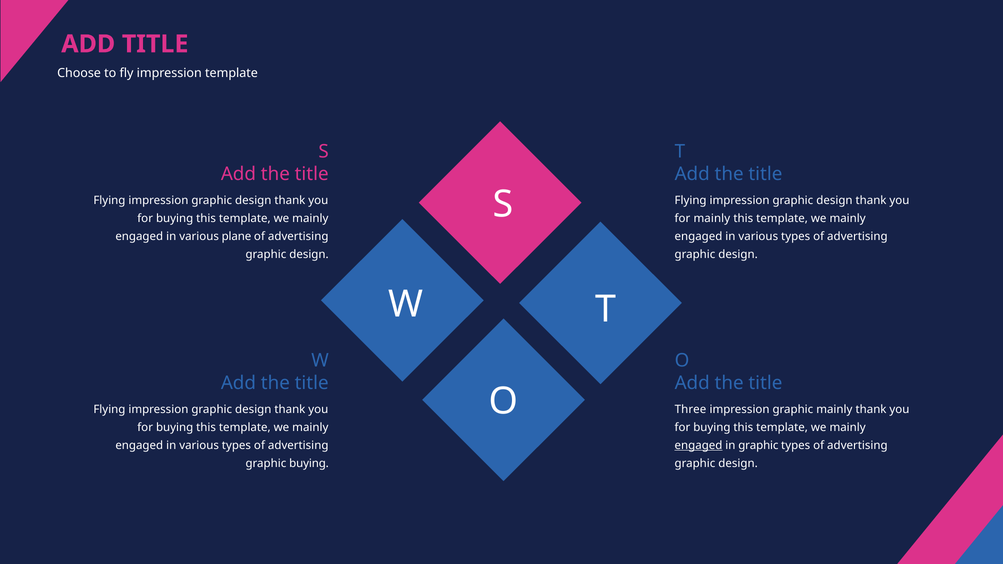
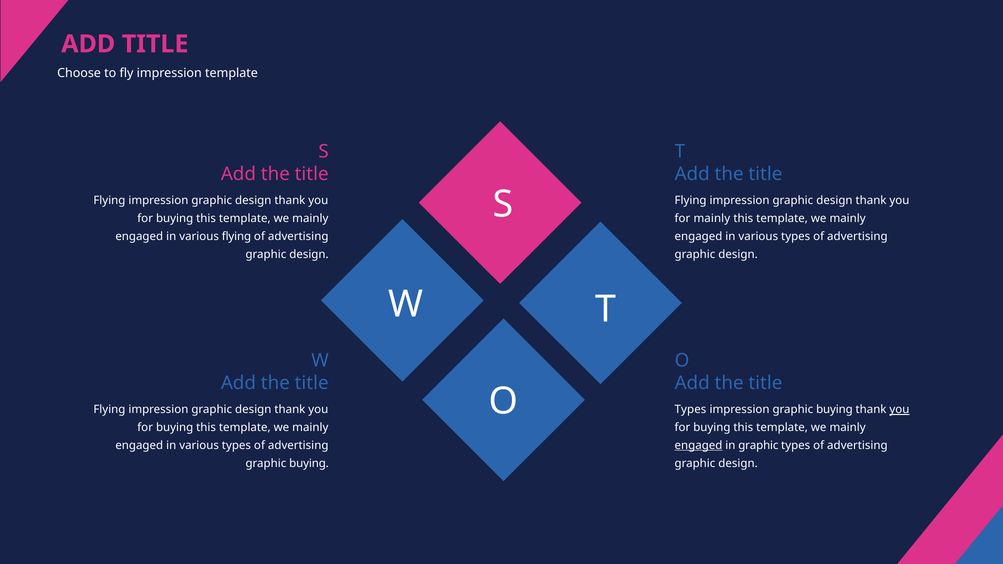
various plane: plane -> flying
Three at (690, 410): Three -> Types
impression graphic mainly: mainly -> buying
you at (899, 410) underline: none -> present
